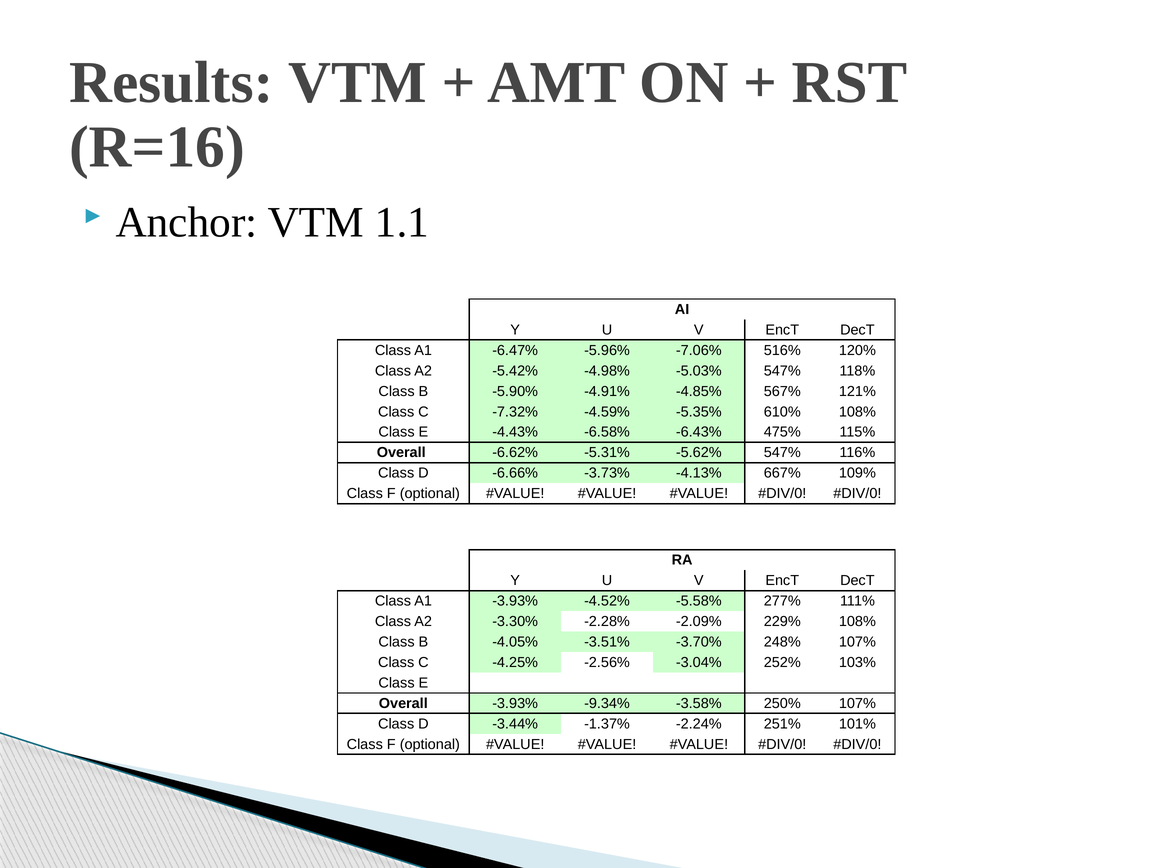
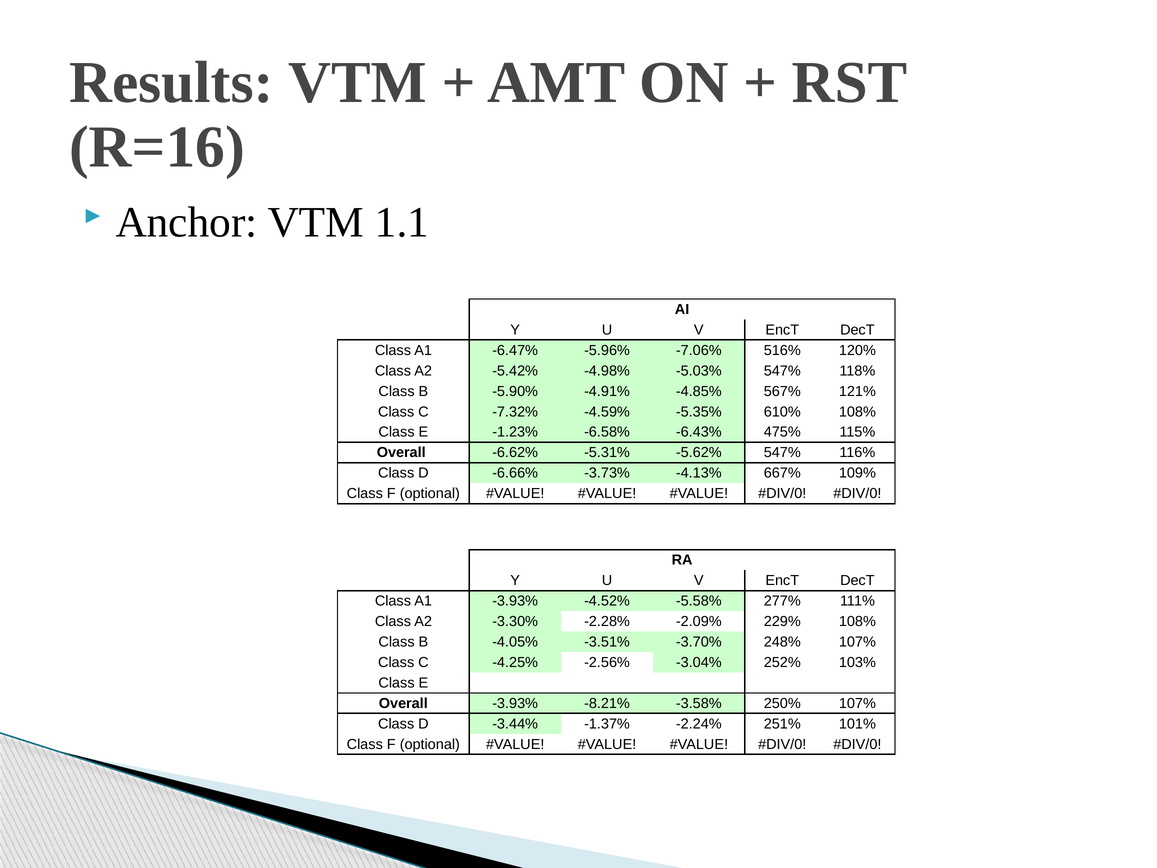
-4.43%: -4.43% -> -1.23%
-9.34%: -9.34% -> -8.21%
